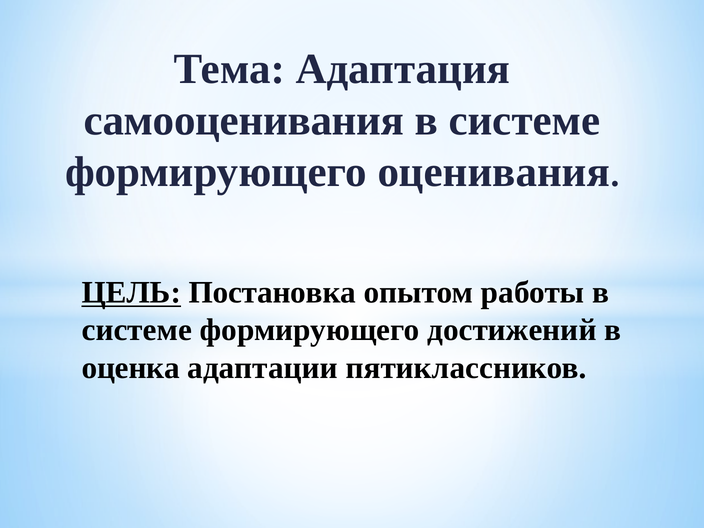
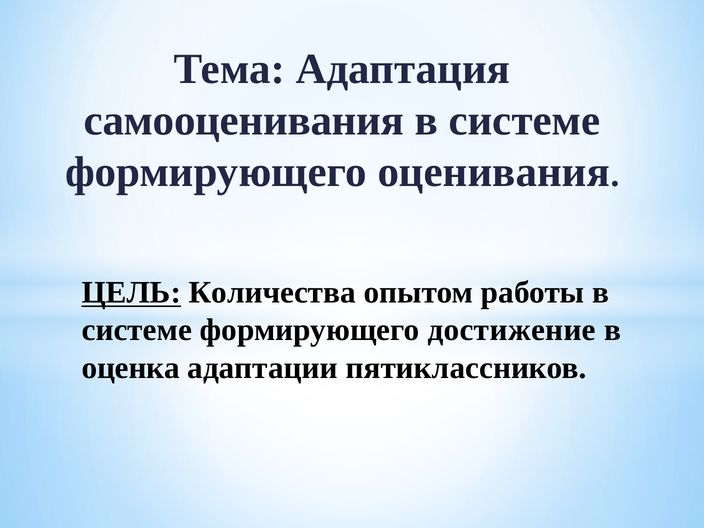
Постановка: Постановка -> Количества
достижений: достижений -> достижение
